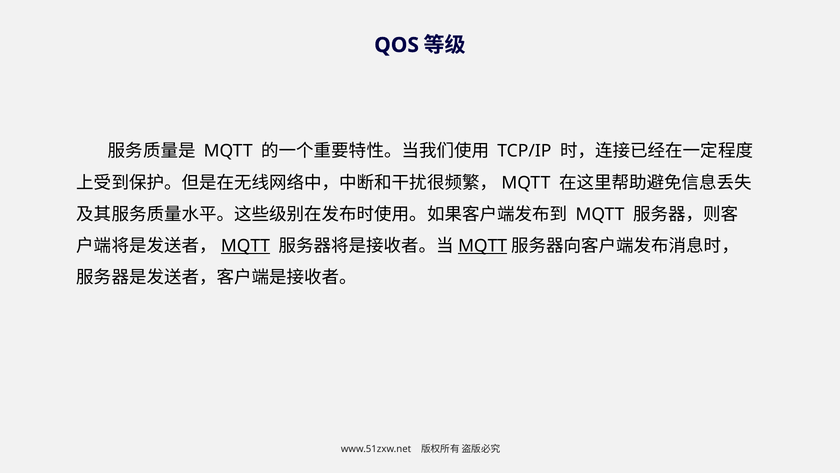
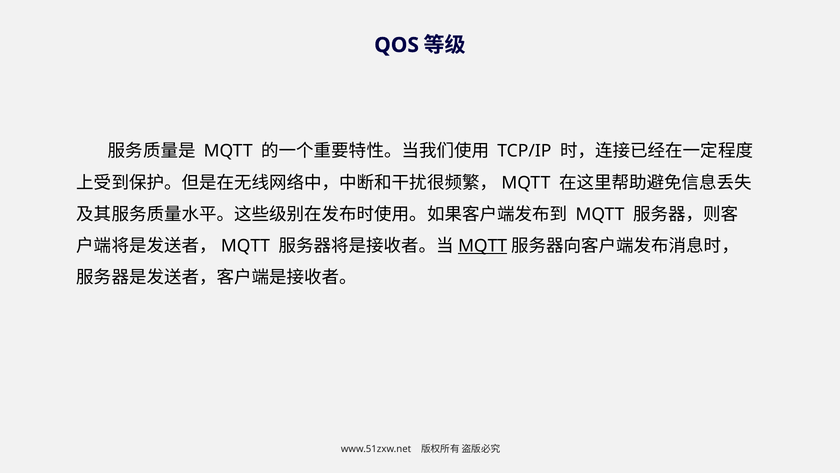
MQTT at (245, 246) underline: present -> none
